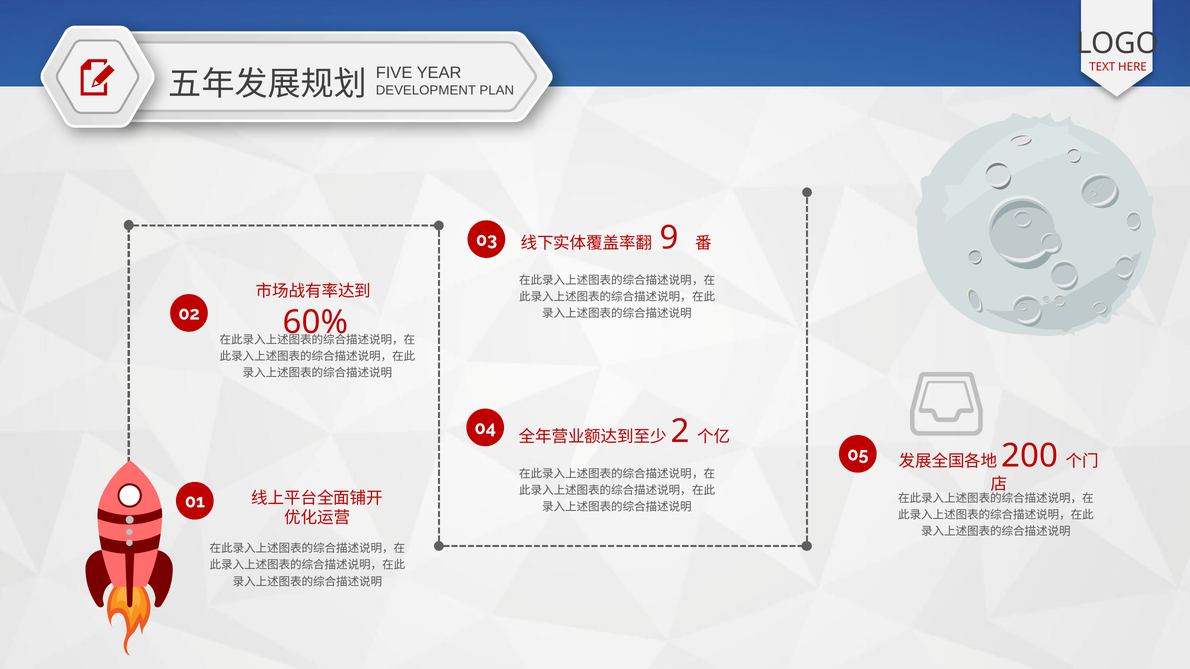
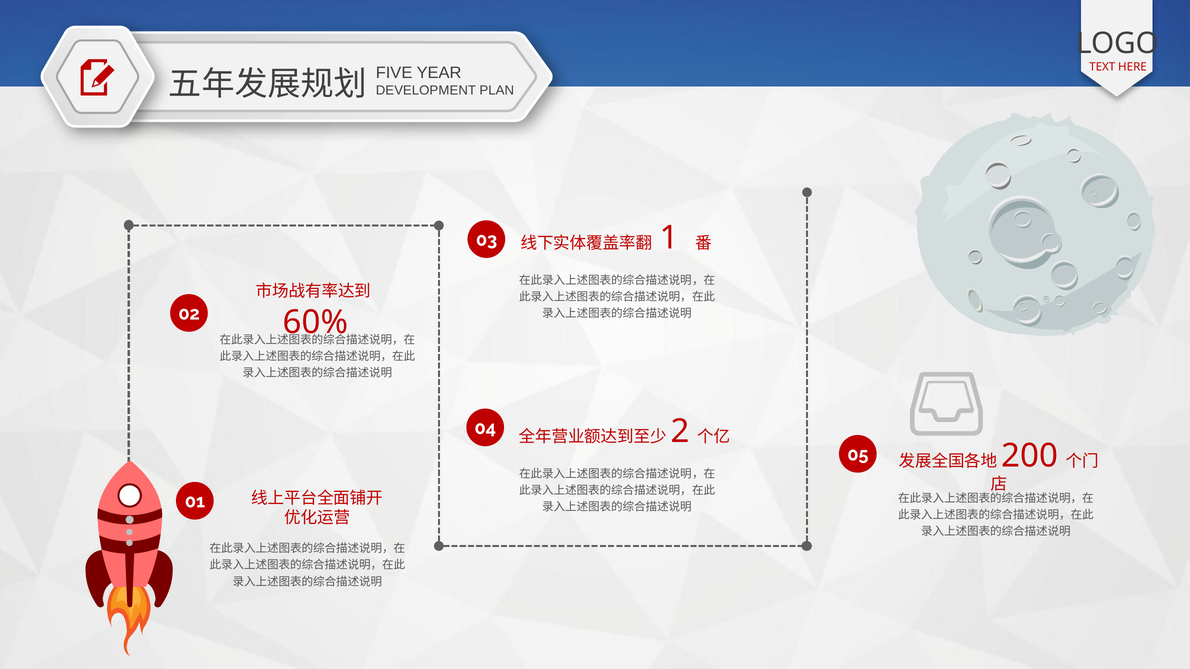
9: 9 -> 1
